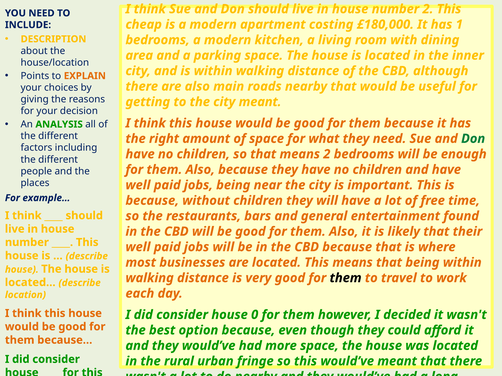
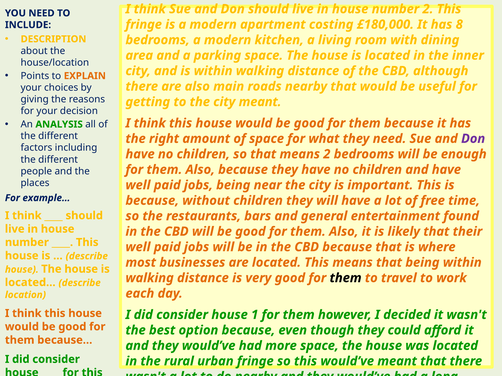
cheap at (144, 25): cheap -> fringe
1: 1 -> 8
Don at (473, 139) colour: green -> purple
0: 0 -> 1
